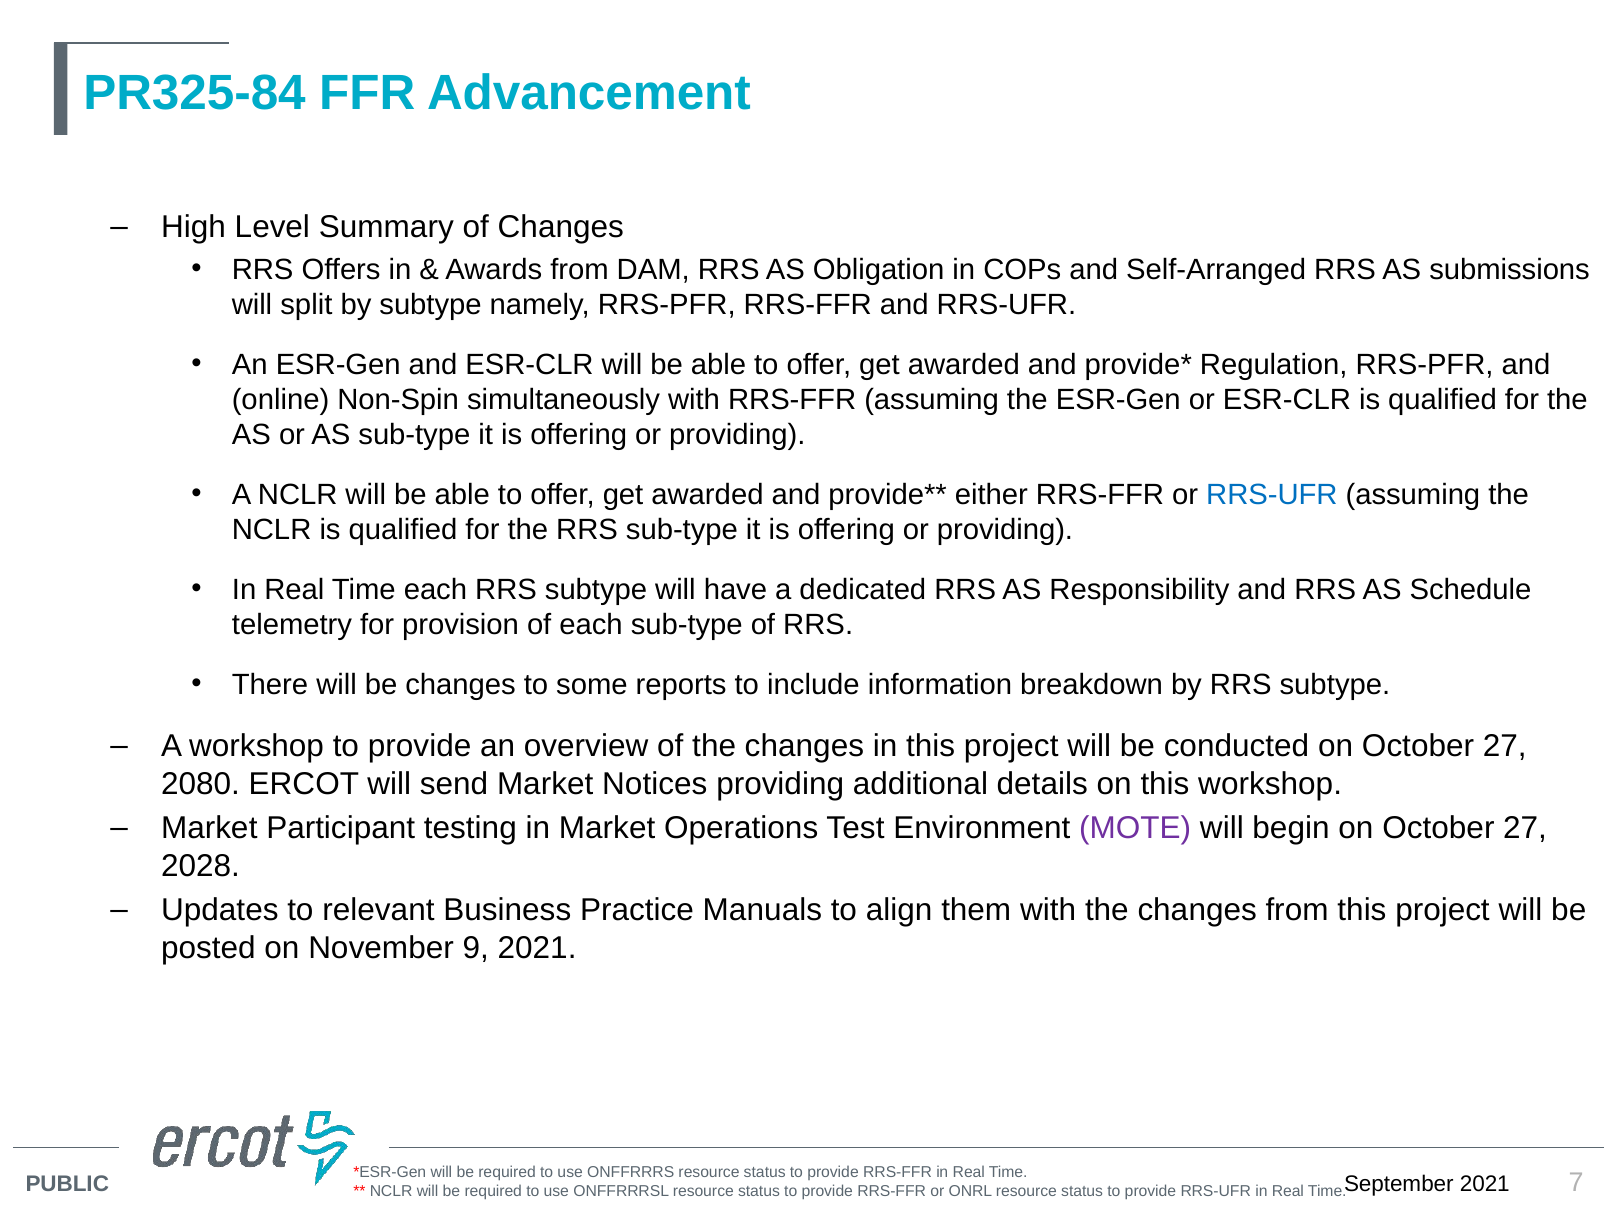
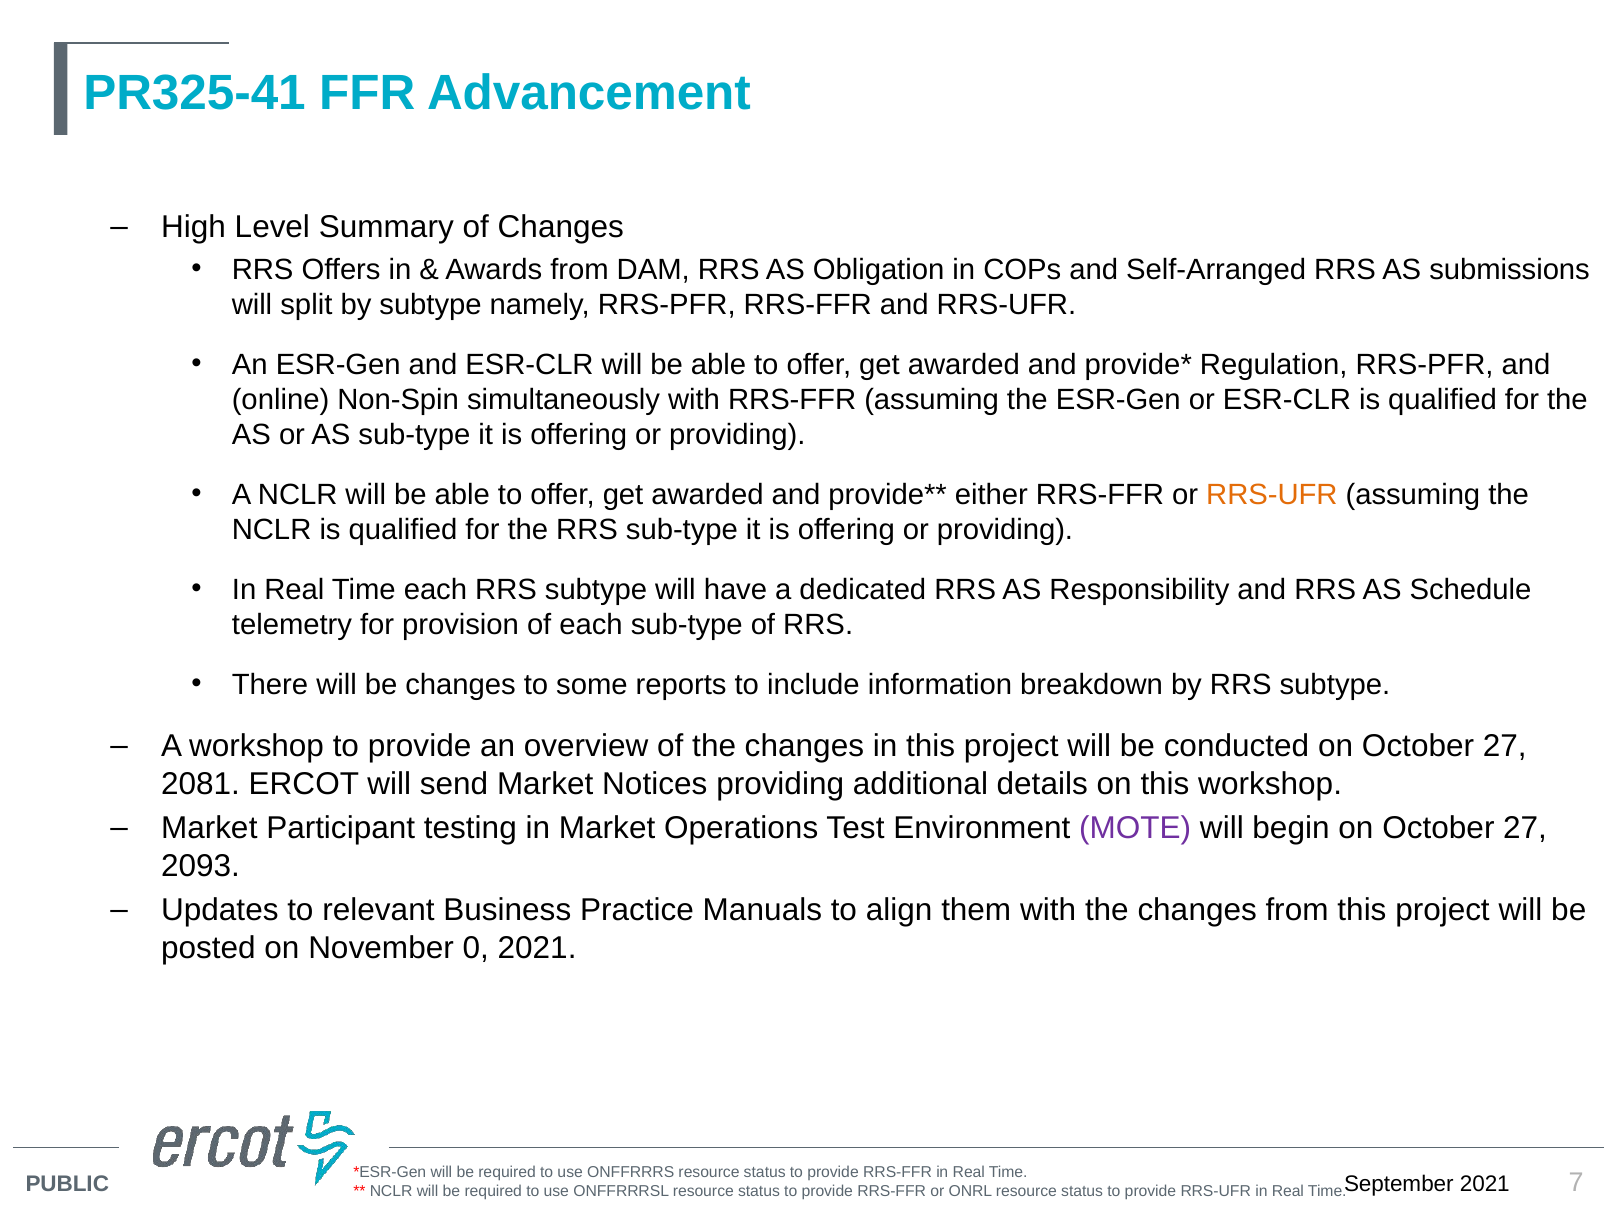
PR325-84: PR325-84 -> PR325-41
RRS-UFR at (1272, 495) colour: blue -> orange
2080: 2080 -> 2081
2028: 2028 -> 2093
9: 9 -> 0
